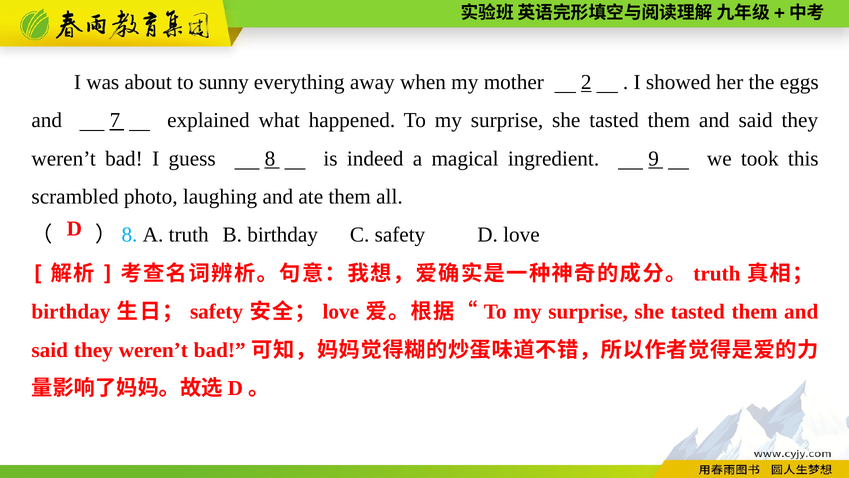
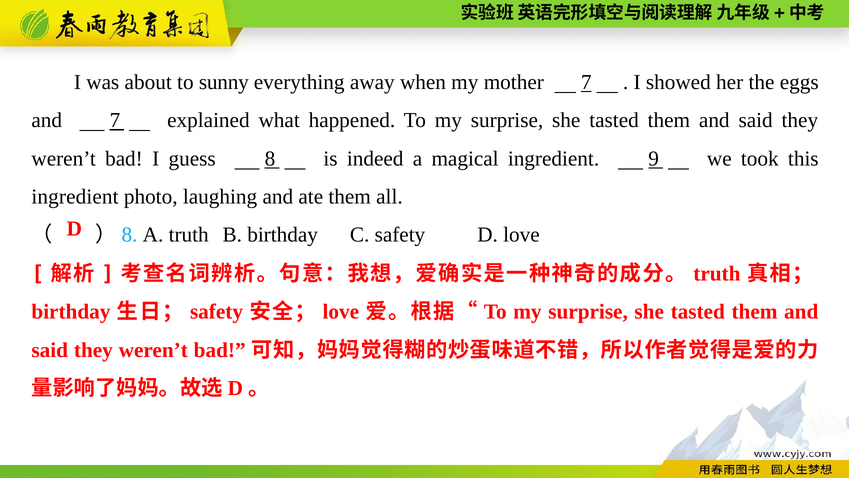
mother 2: 2 -> 7
scrambled at (75, 197): scrambled -> ingredient
